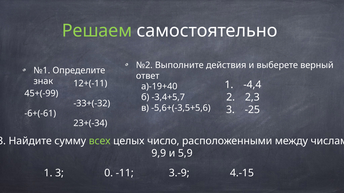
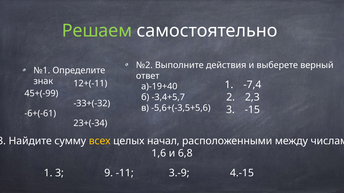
-4,4: -4,4 -> -7,4
-25: -25 -> -15
всех colour: light green -> yellow
число: число -> начал
9,9: 9,9 -> 1,6
5,9: 5,9 -> 6,8
0: 0 -> 9
